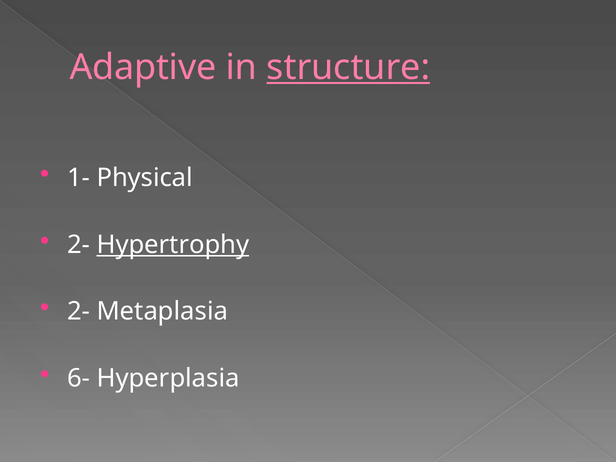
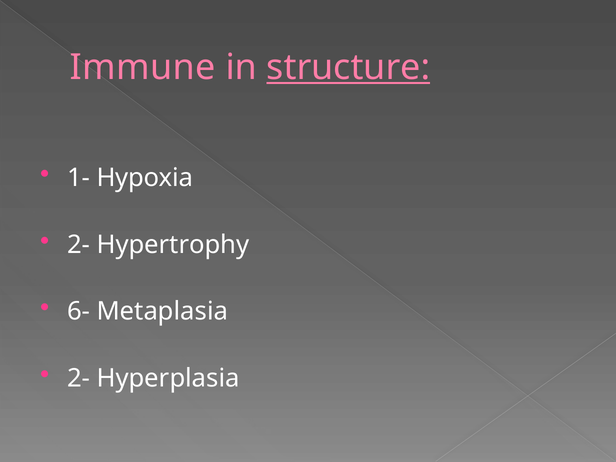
Adaptive: Adaptive -> Immune
Physical: Physical -> Hypoxia
Hypertrophy underline: present -> none
2- at (79, 311): 2- -> 6-
6- at (79, 378): 6- -> 2-
